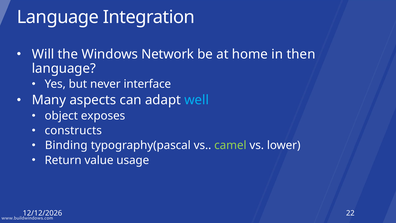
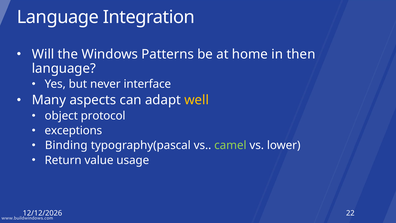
Network: Network -> Patterns
well colour: light blue -> yellow
exposes: exposes -> protocol
constructs: constructs -> exceptions
